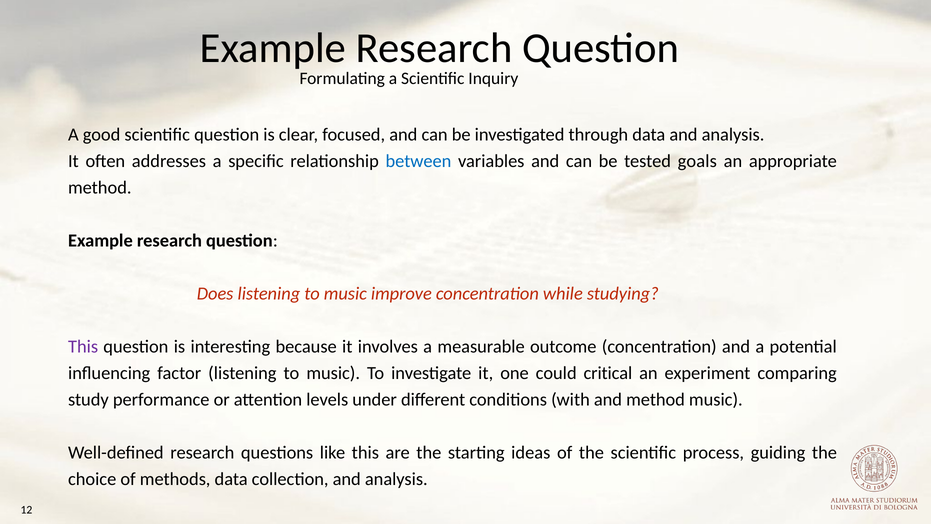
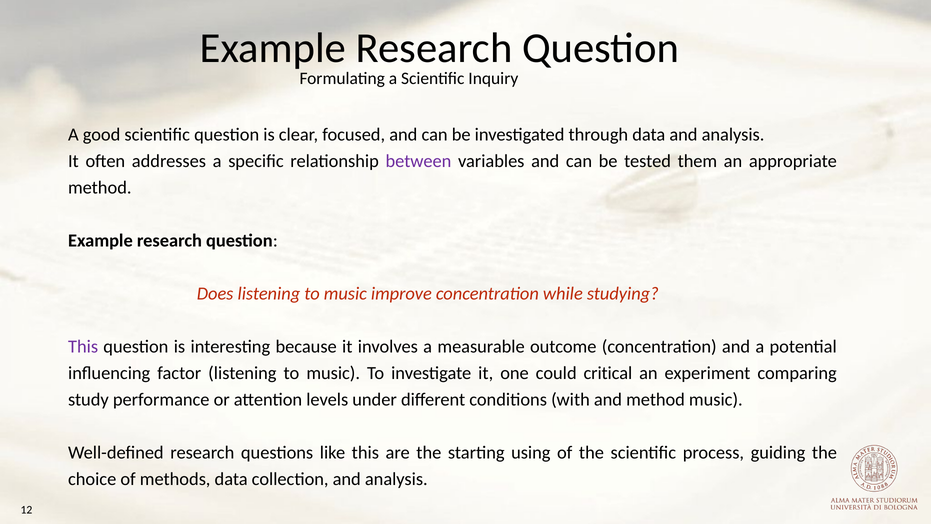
between colour: blue -> purple
goals: goals -> them
ideas: ideas -> using
